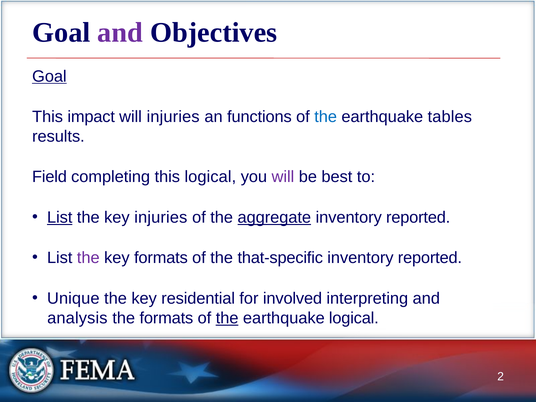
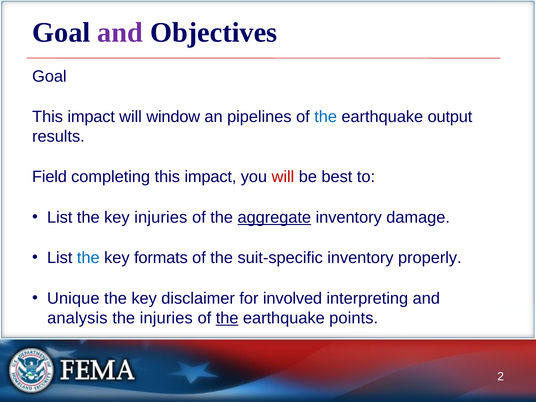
Goal at (49, 76) underline: present -> none
will injuries: injuries -> window
functions: functions -> pipelines
tables: tables -> output
completing this logical: logical -> impact
will at (283, 177) colour: purple -> red
List at (60, 217) underline: present -> none
reported at (418, 217): reported -> damage
the at (88, 258) colour: purple -> blue
that-specific: that-specific -> suit-specific
reported at (430, 258): reported -> properly
residential: residential -> disclaimer
the formats: formats -> injuries
earthquake logical: logical -> points
